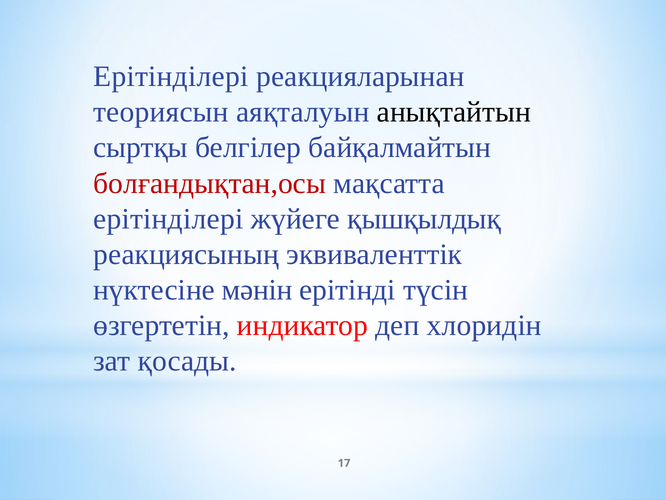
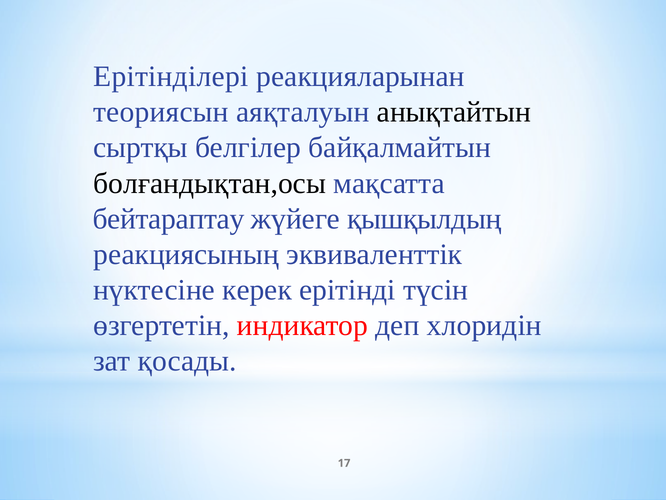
болғандықтан,осы colour: red -> black
ерітінділері at (168, 219): ерітінділері -> бейтараптау
қышқылдық: қышқылдық -> қышқылдың
мәнін: мәнін -> керек
